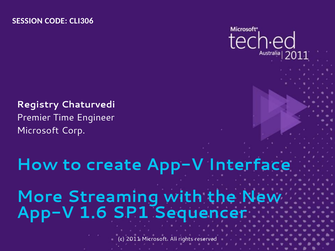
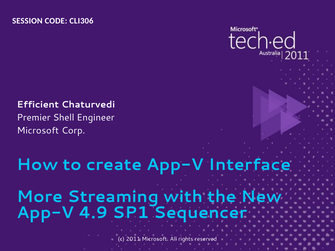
Registry: Registry -> Efficient
Time: Time -> Shell
1.6: 1.6 -> 4.9
